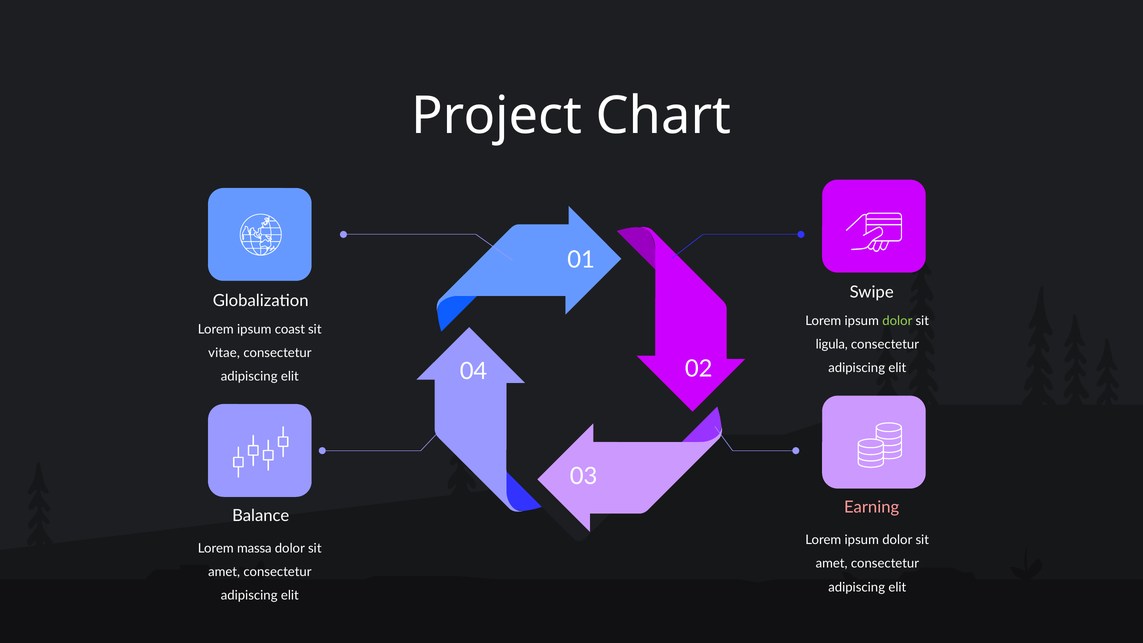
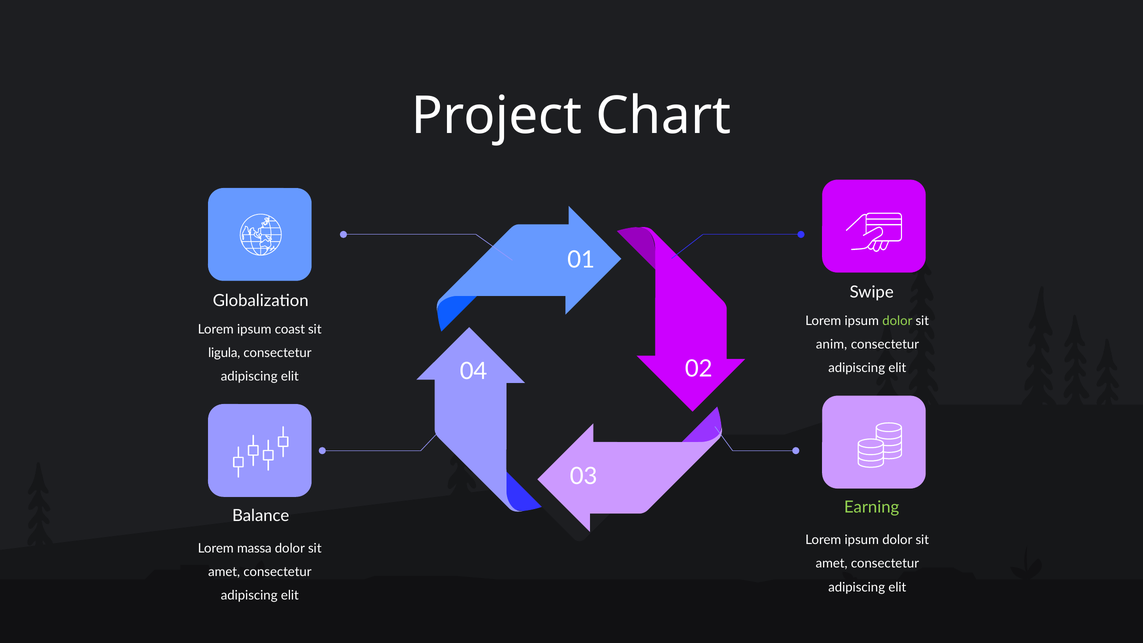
ligula: ligula -> anim
vitae: vitae -> ligula
Earning colour: pink -> light green
